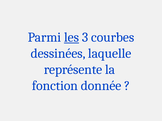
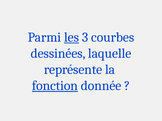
fonction underline: none -> present
